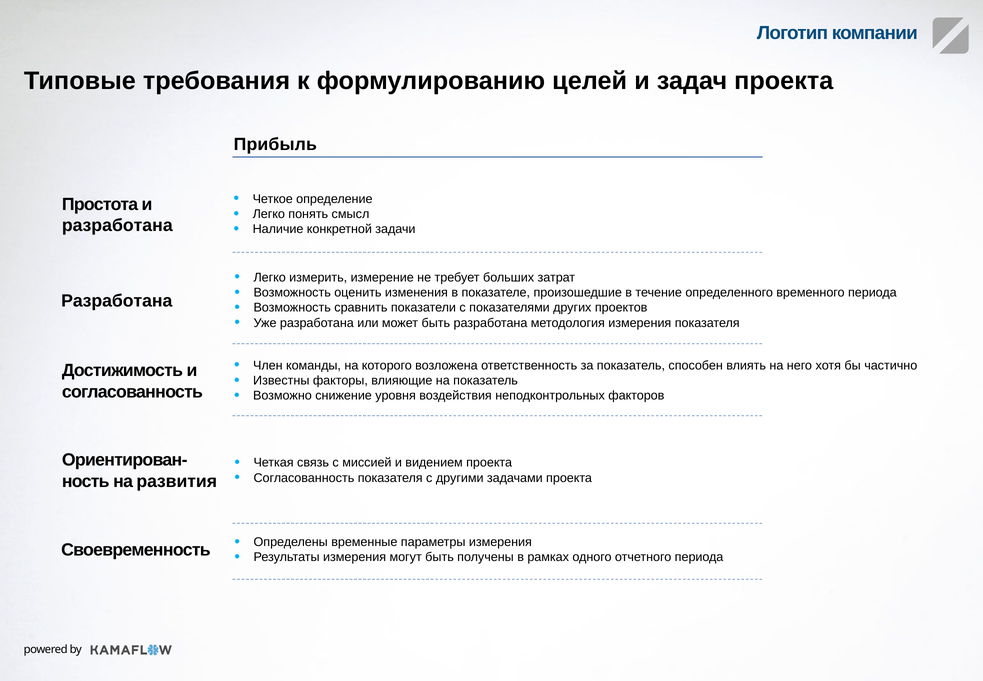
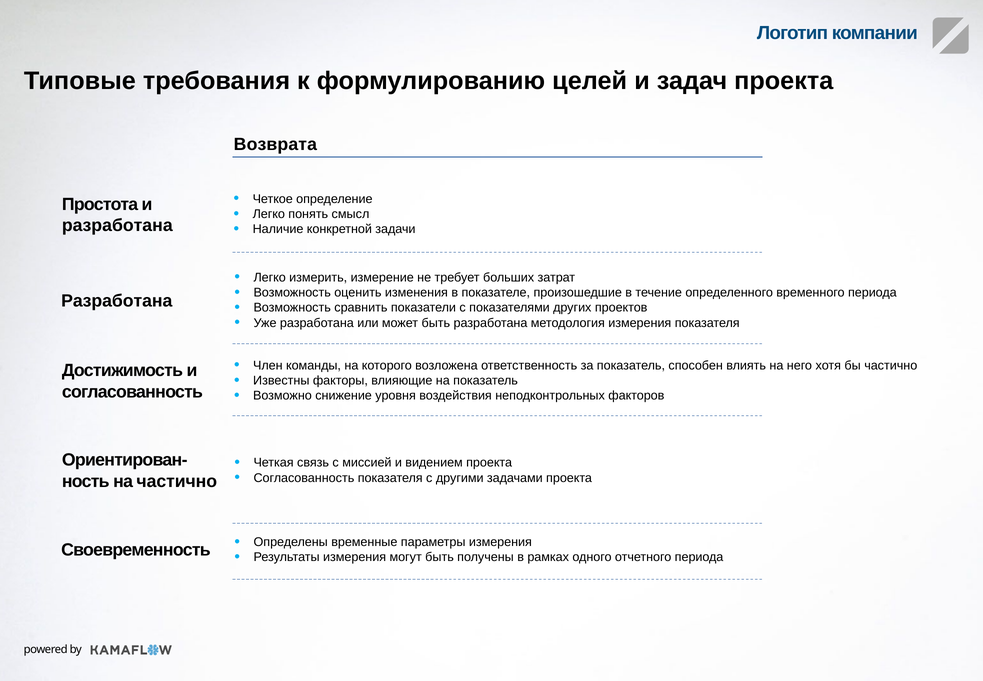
Прибыль: Прибыль -> Возврата
на развития: развития -> частично
